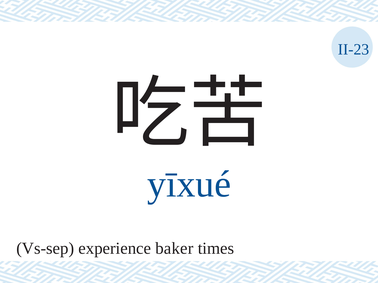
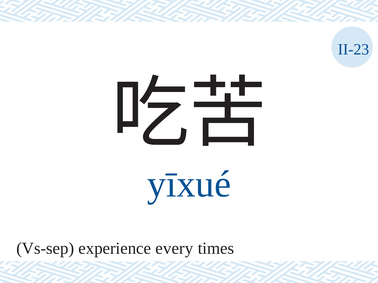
baker: baker -> every
